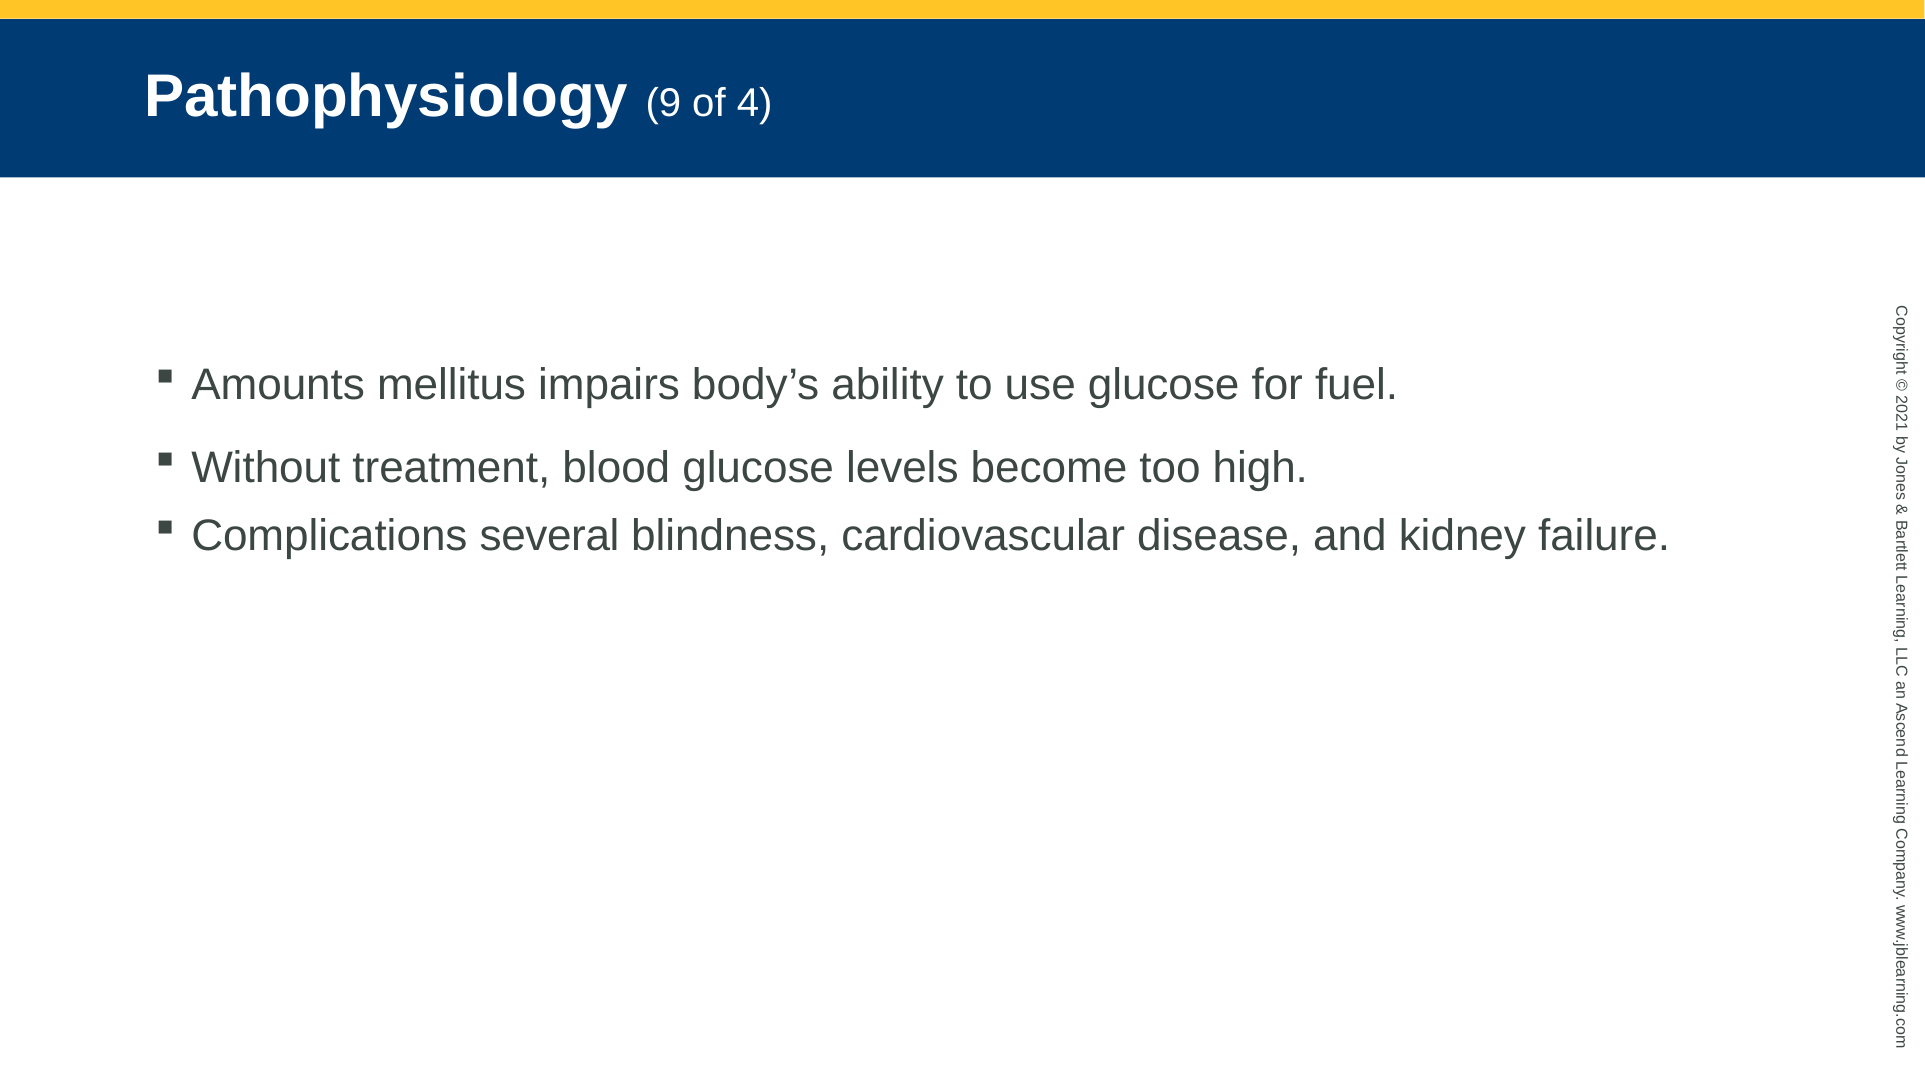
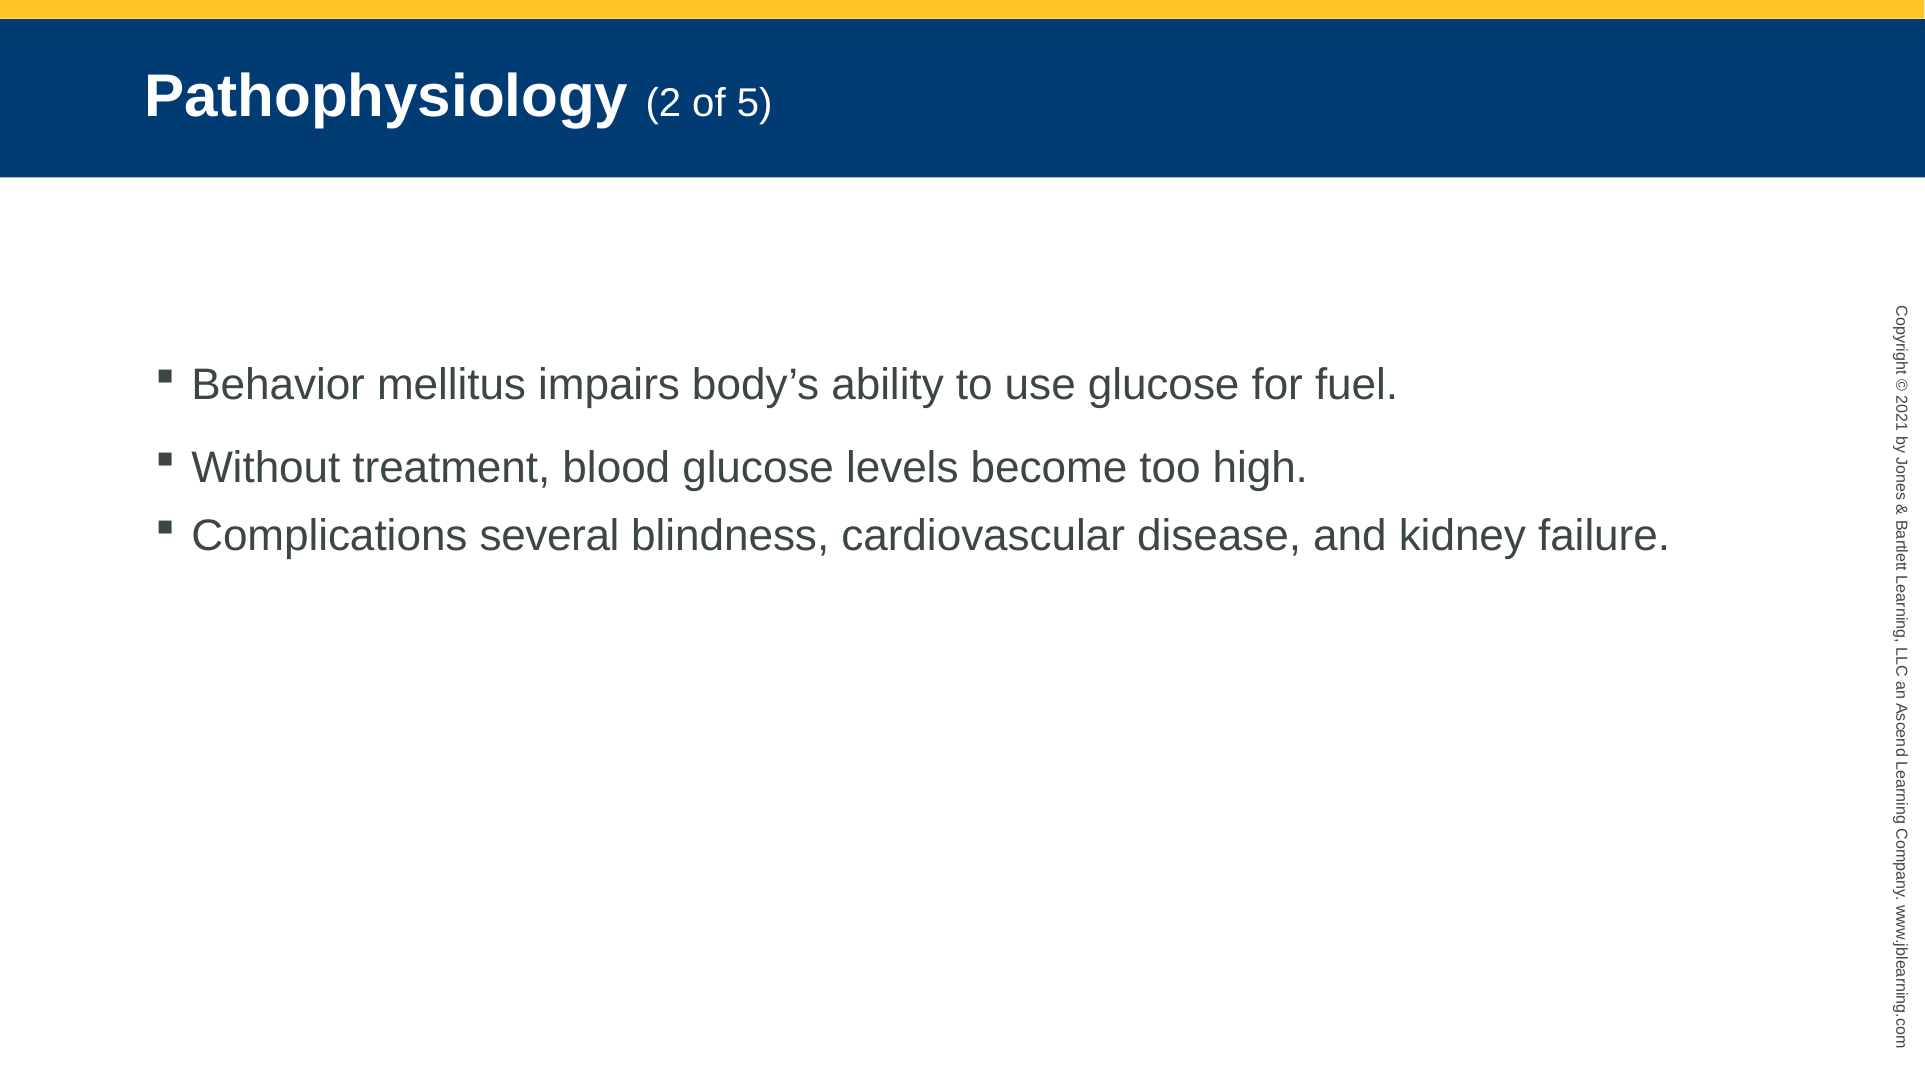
Pathophysiology 9: 9 -> 2
4: 4 -> 5
Amounts: Amounts -> Behavior
